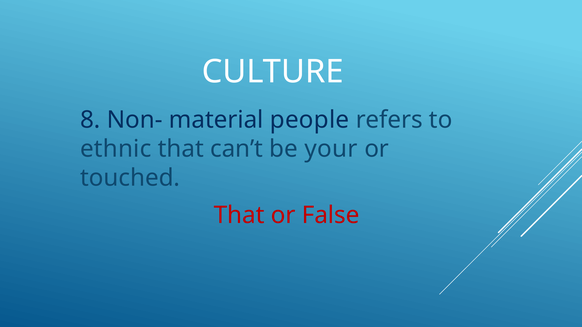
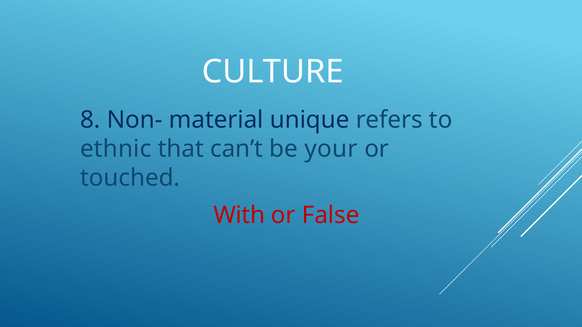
people: people -> unique
That at (239, 216): That -> With
